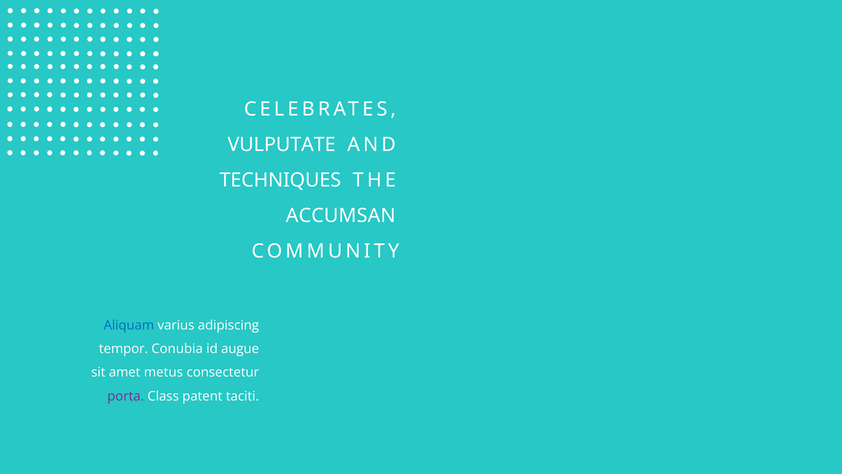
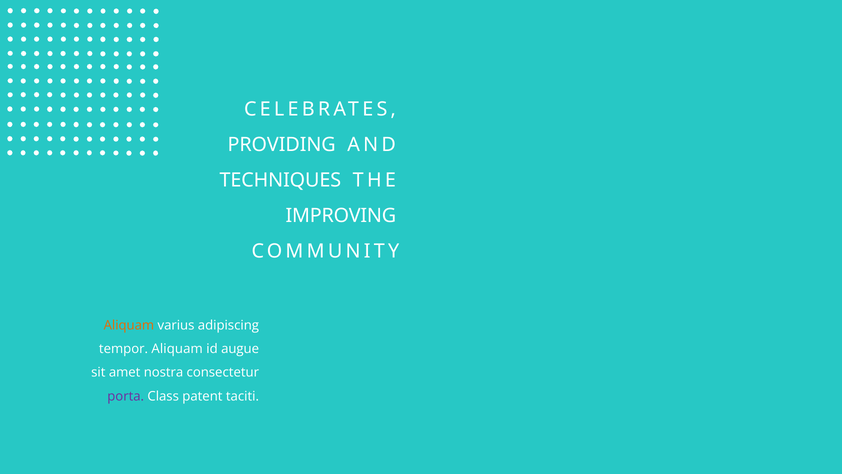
VULPUTATE: VULPUTATE -> PROVIDING
ACCUMSAN: ACCUMSAN -> IMPROVING
Aliquam at (129, 325) colour: blue -> orange
tempor Conubia: Conubia -> Aliquam
metus: metus -> nostra
